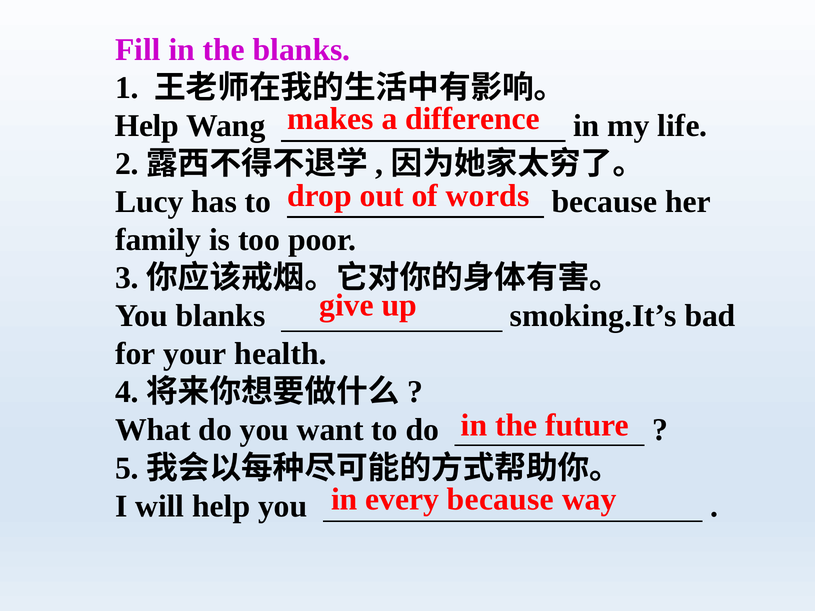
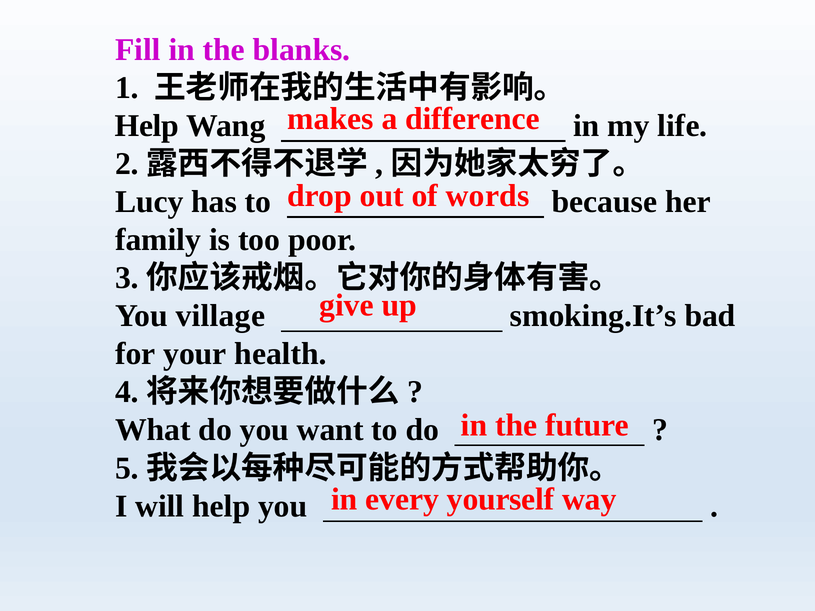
You blanks: blanks -> village
every because: because -> yourself
